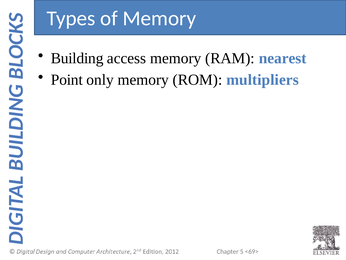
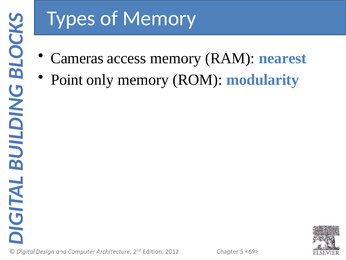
Building: Building -> Cameras
multipliers: multipliers -> modularity
